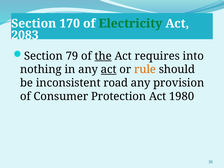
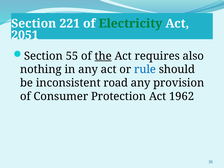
170: 170 -> 221
2083: 2083 -> 2051
79: 79 -> 55
into: into -> also
act at (109, 69) underline: present -> none
rule colour: orange -> blue
1980: 1980 -> 1962
